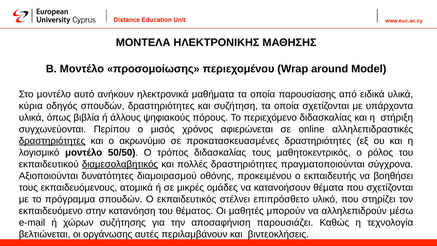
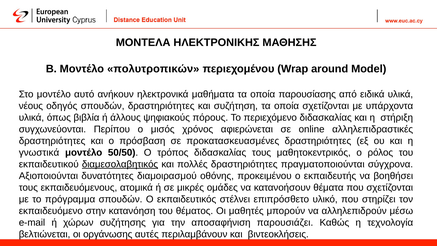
προσομοίωσης: προσομοίωσης -> πολυτροπικών
κύρια: κύρια -> νέους
δραστηριότητες at (52, 141) underline: present -> none
ακρωνύμιο: ακρωνύμιο -> πρόσβαση
λογισμικό: λογισμικό -> γνωστικά
